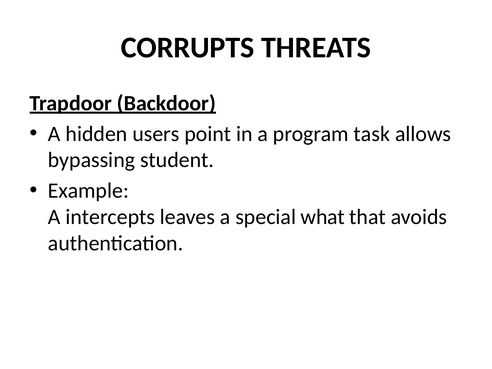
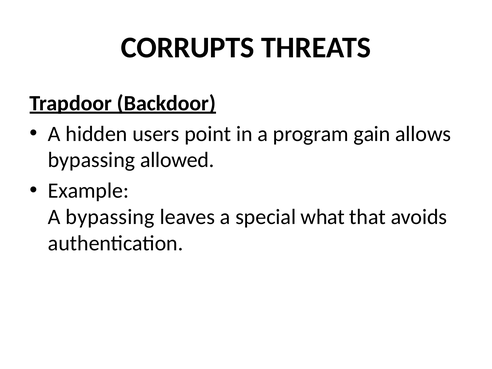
task: task -> gain
student: student -> allowed
A intercepts: intercepts -> bypassing
